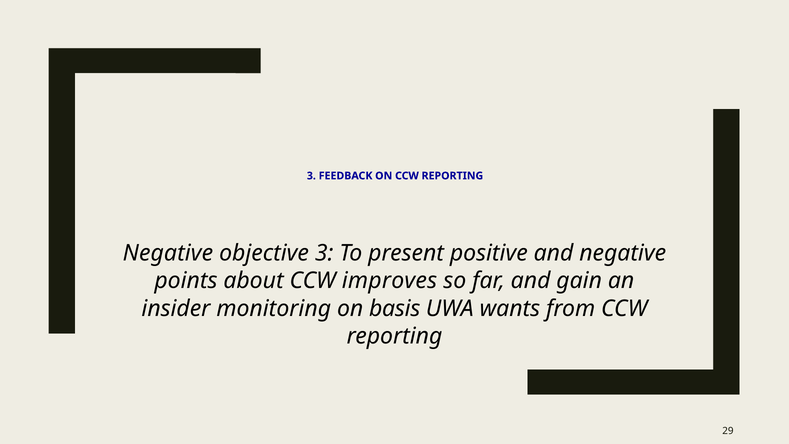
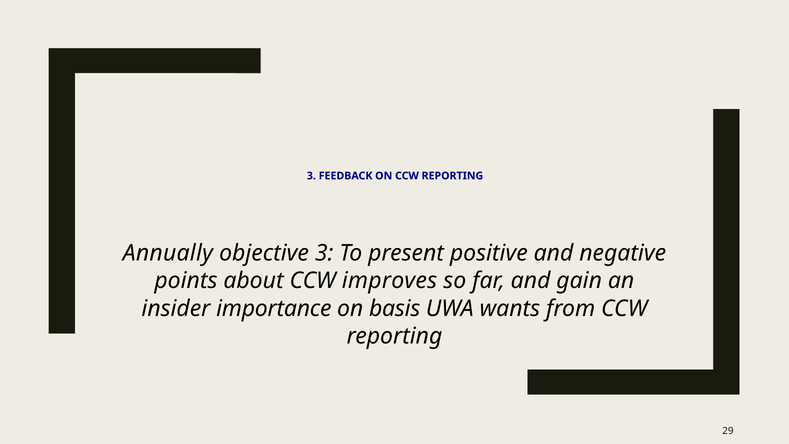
Negative at (168, 253): Negative -> Annually
monitoring: monitoring -> importance
